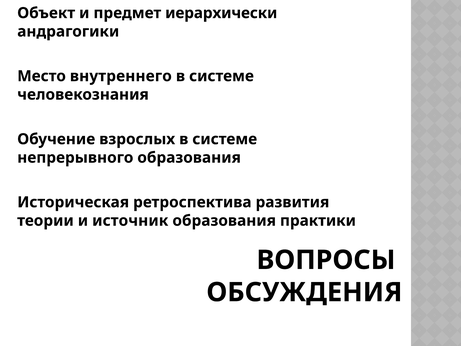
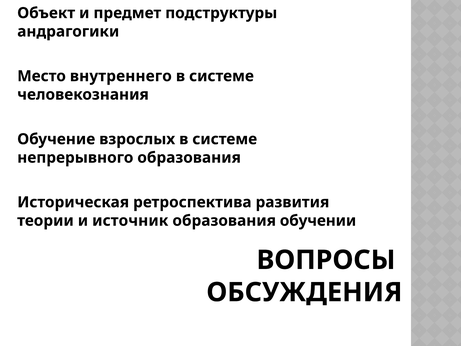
иерархически: иерархически -> подструктуры
практики: практики -> обучении
